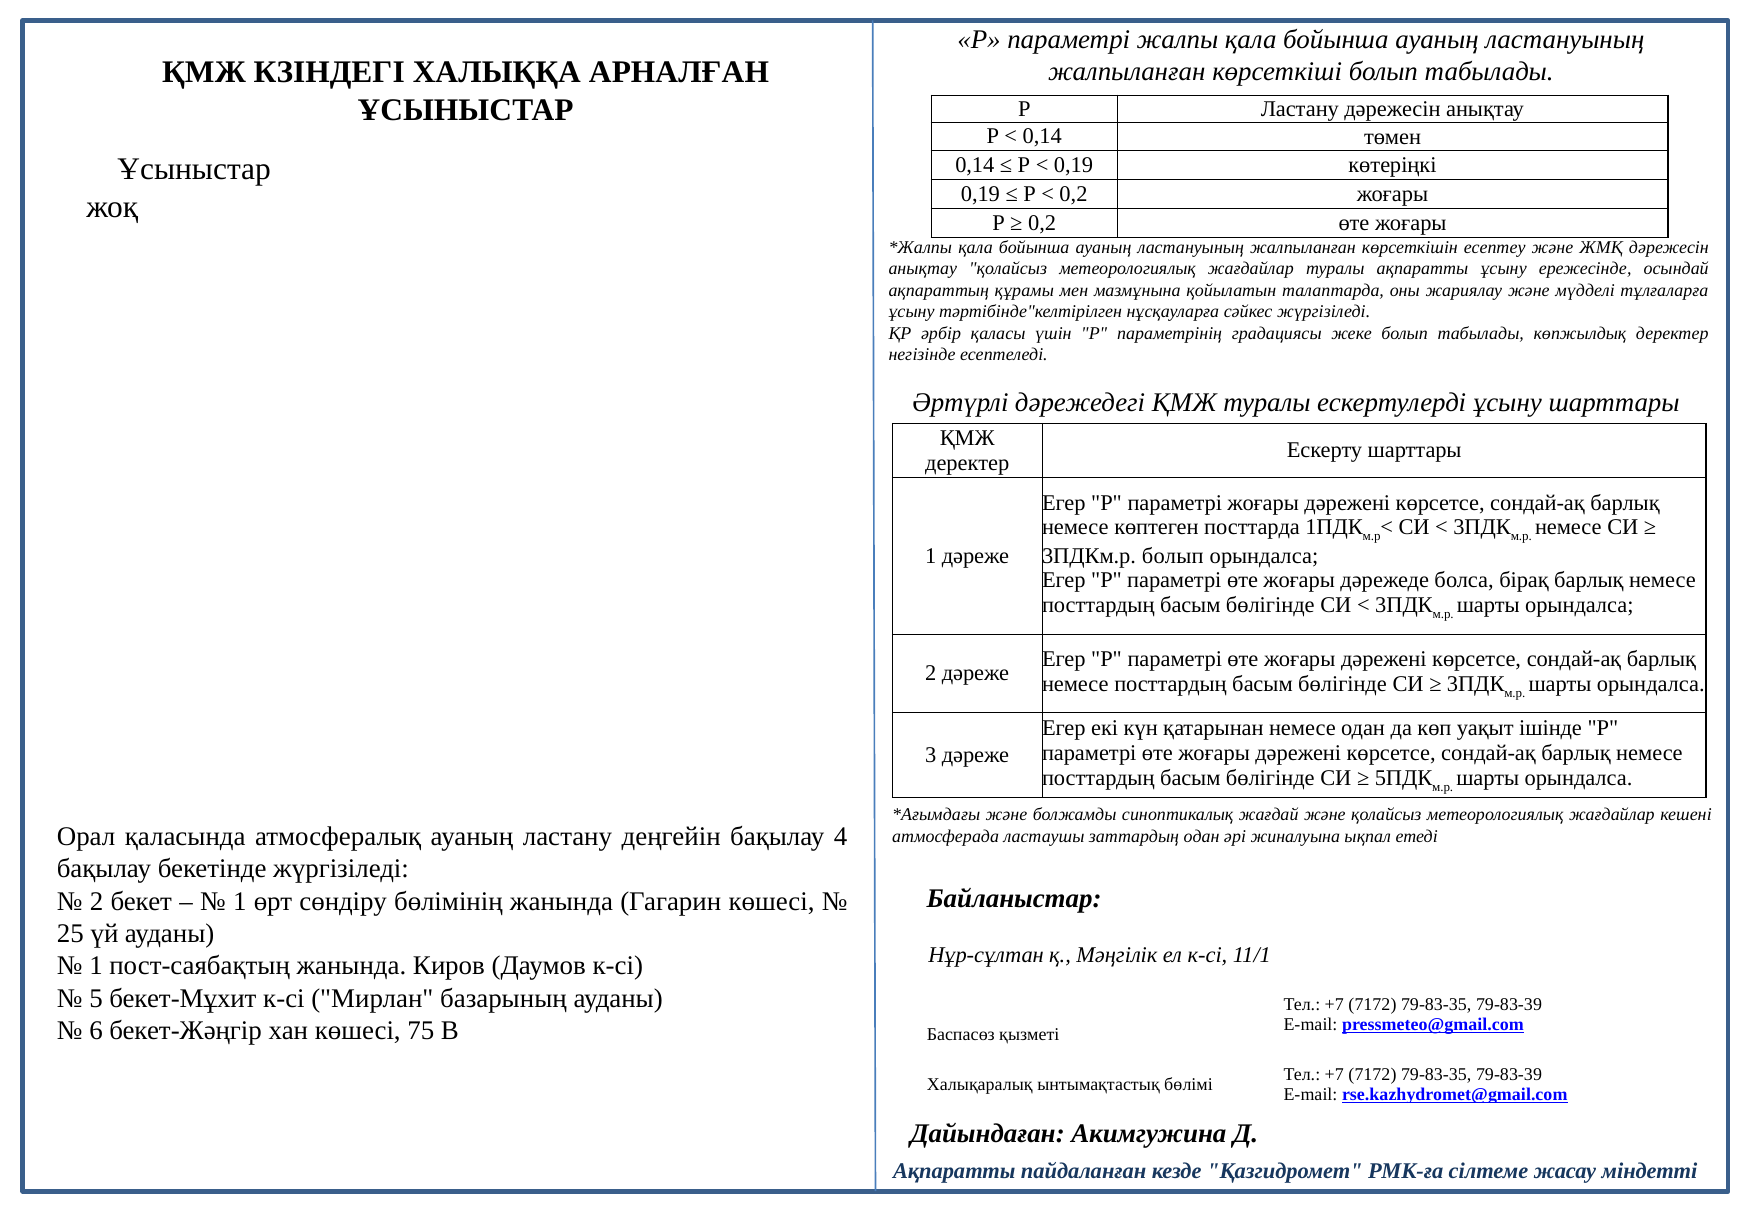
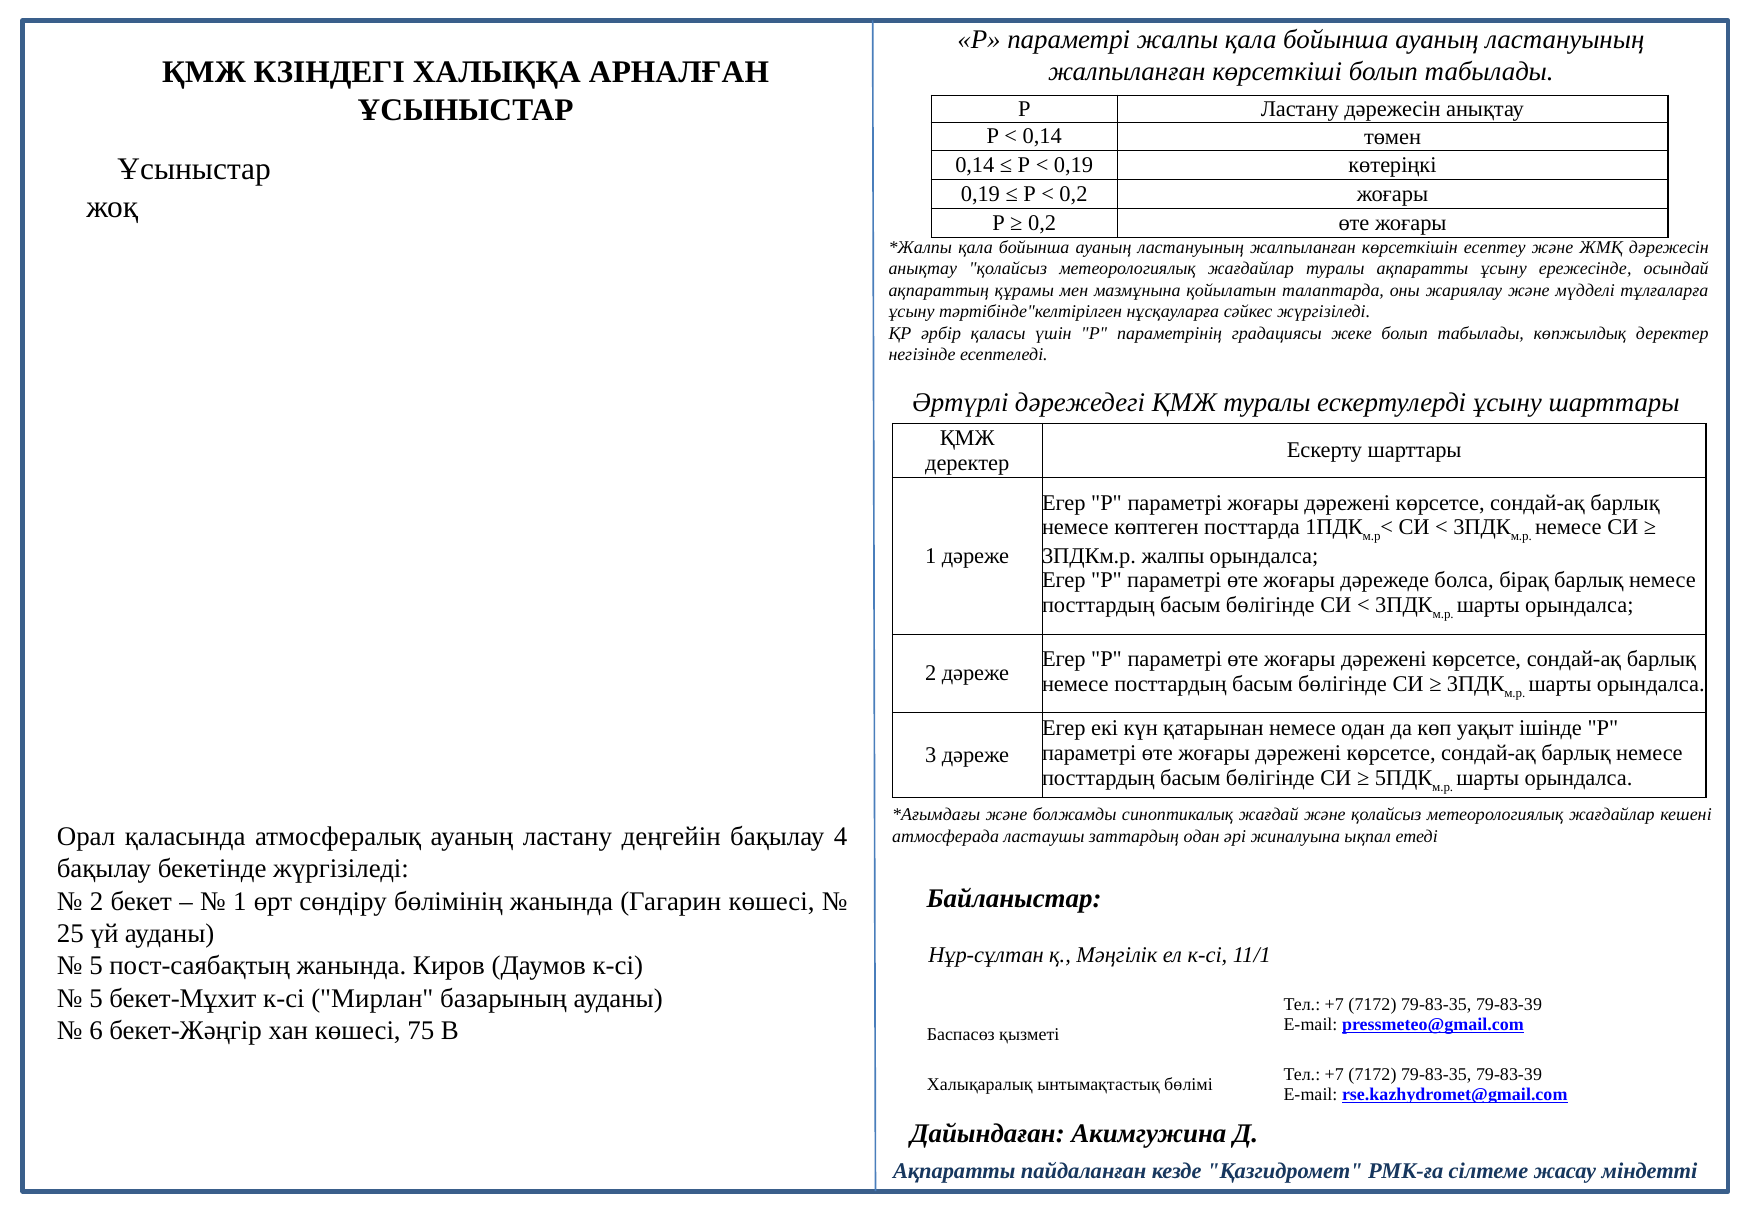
3ПДКм.р болып: болып -> жалпы
1 at (96, 966): 1 -> 5
